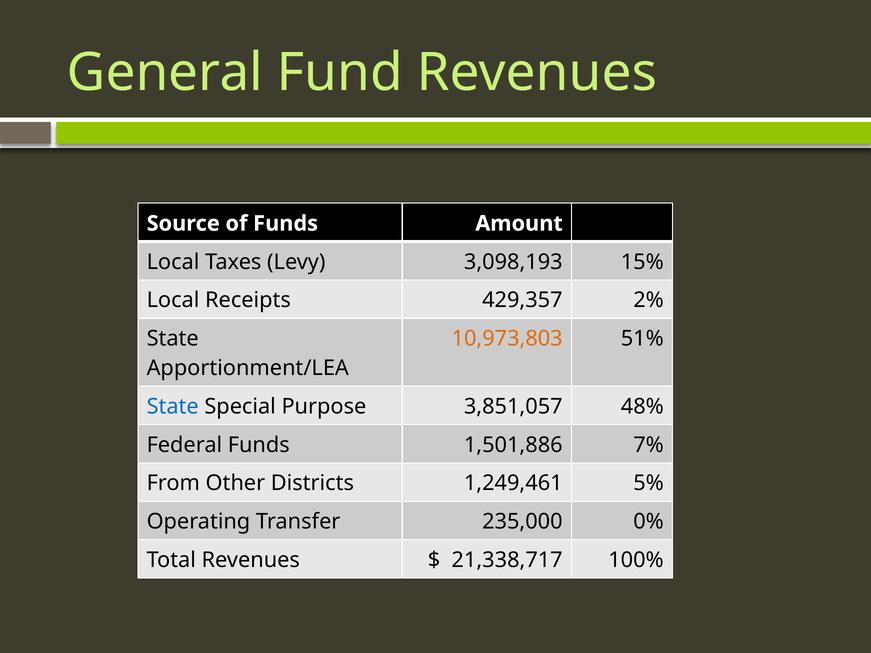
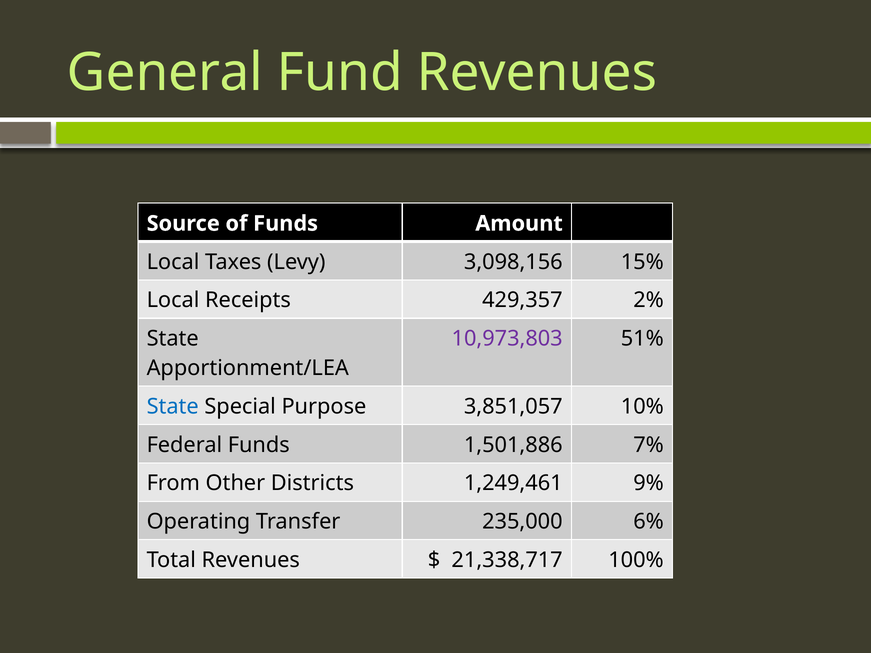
3,098,193: 3,098,193 -> 3,098,156
10,973,803 colour: orange -> purple
48%: 48% -> 10%
5%: 5% -> 9%
0%: 0% -> 6%
